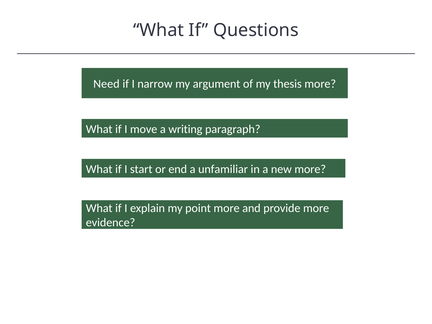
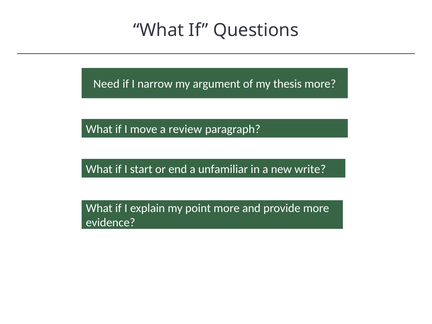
writing: writing -> review
new more: more -> write
